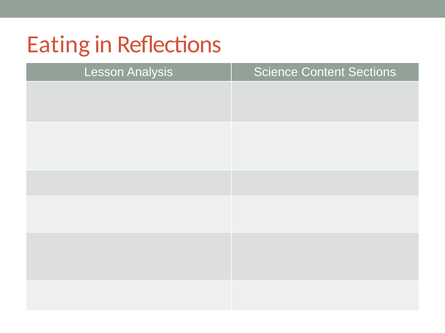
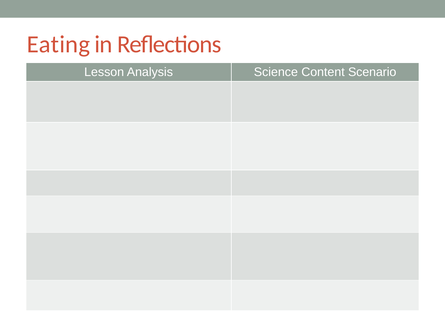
Sections: Sections -> Scenario
